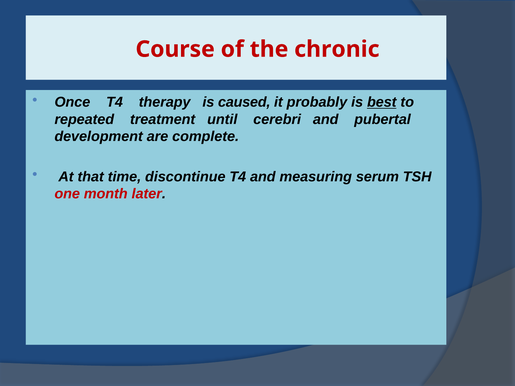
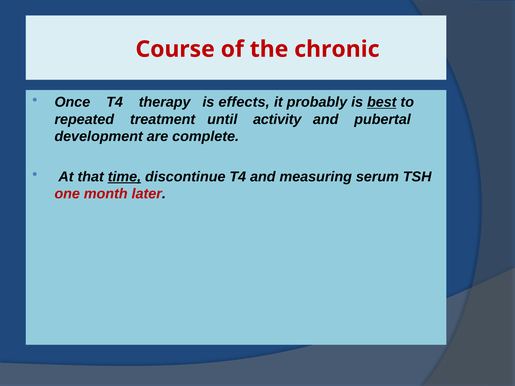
caused: caused -> effects
cerebri: cerebri -> activity
time underline: none -> present
